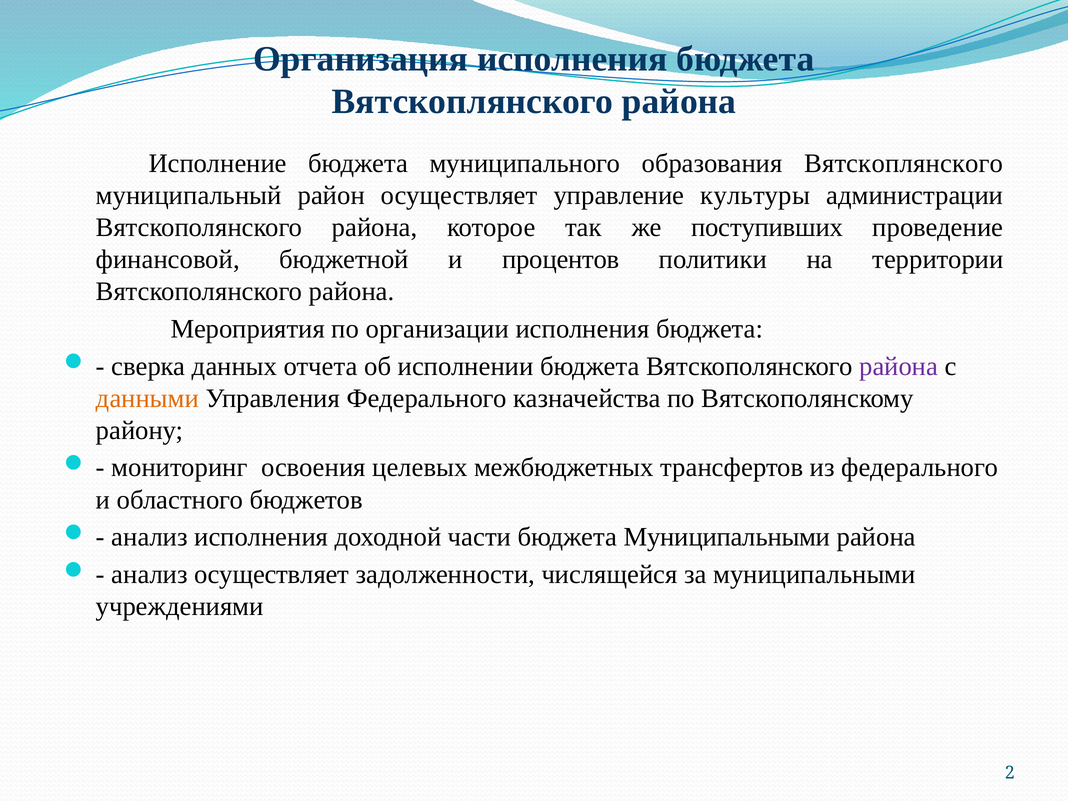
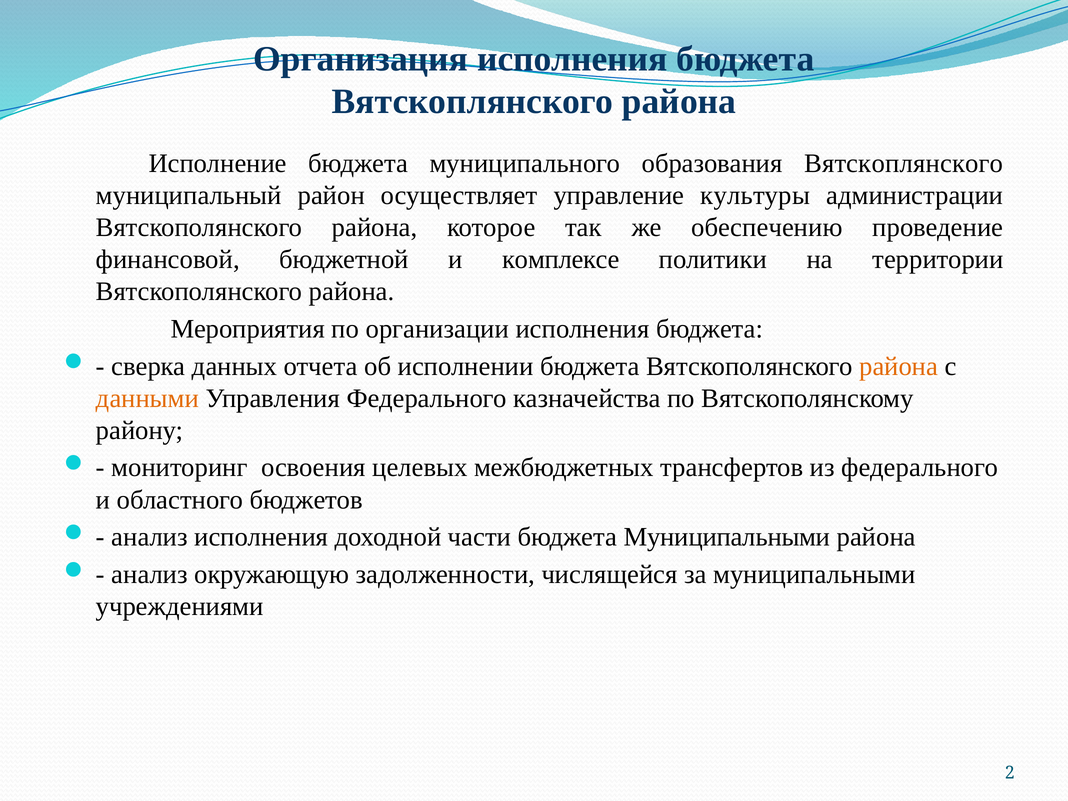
поступивших: поступивших -> обеспечению
процентов: процентов -> комплексе
района at (899, 366) colour: purple -> orange
анализ осуществляет: осуществляет -> окружающую
